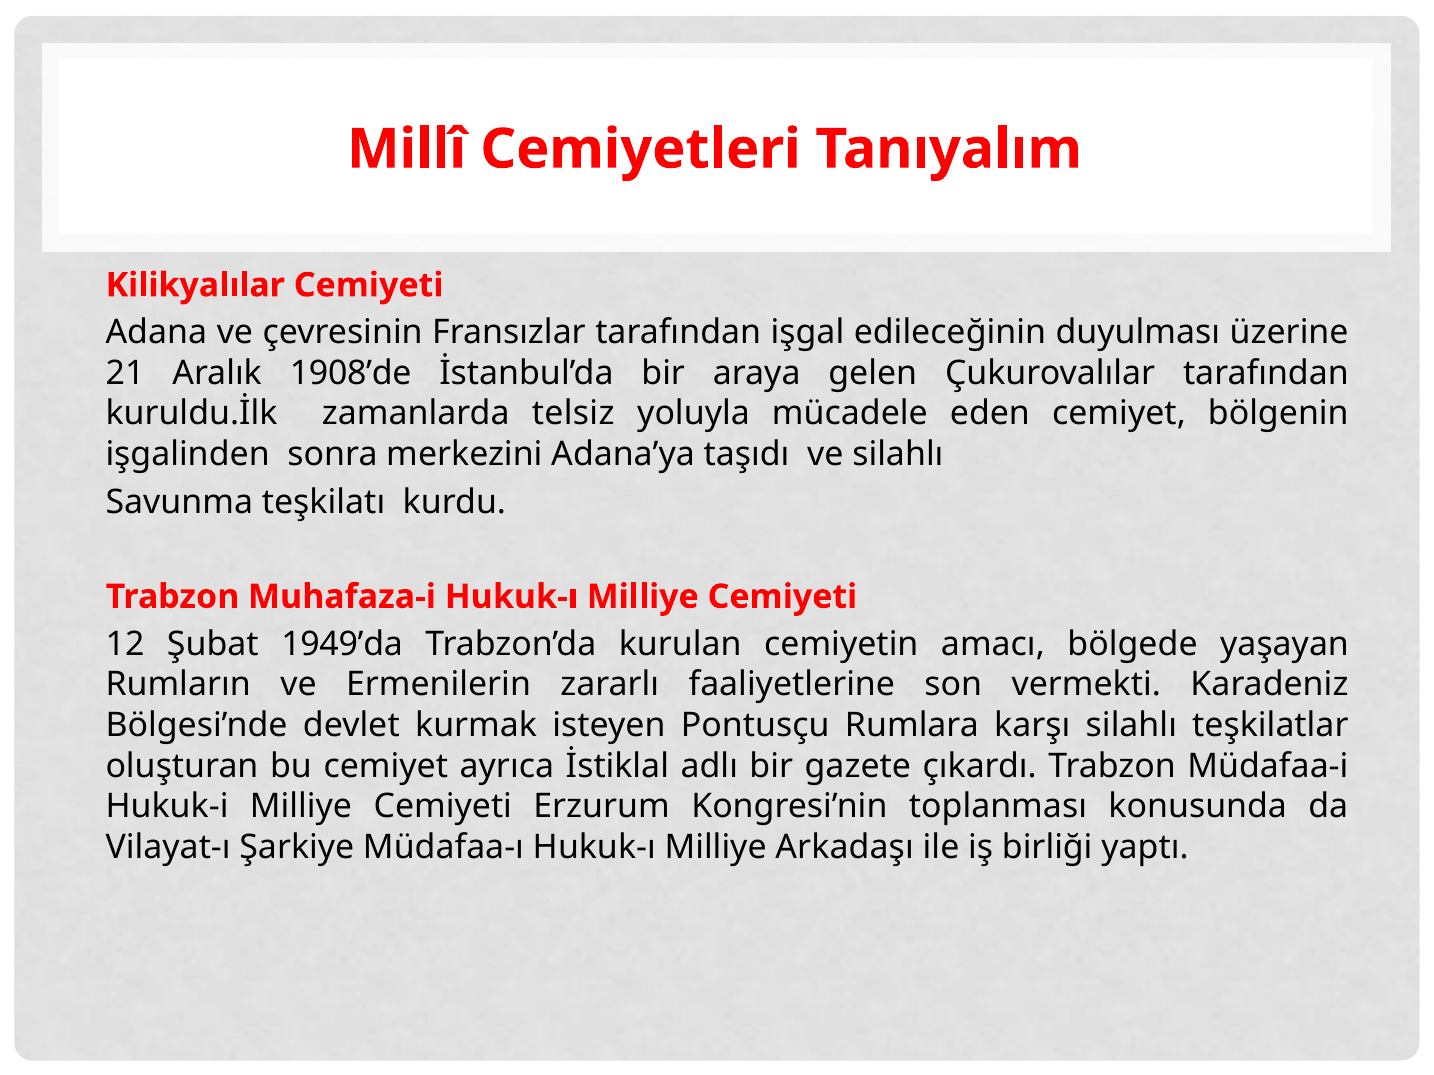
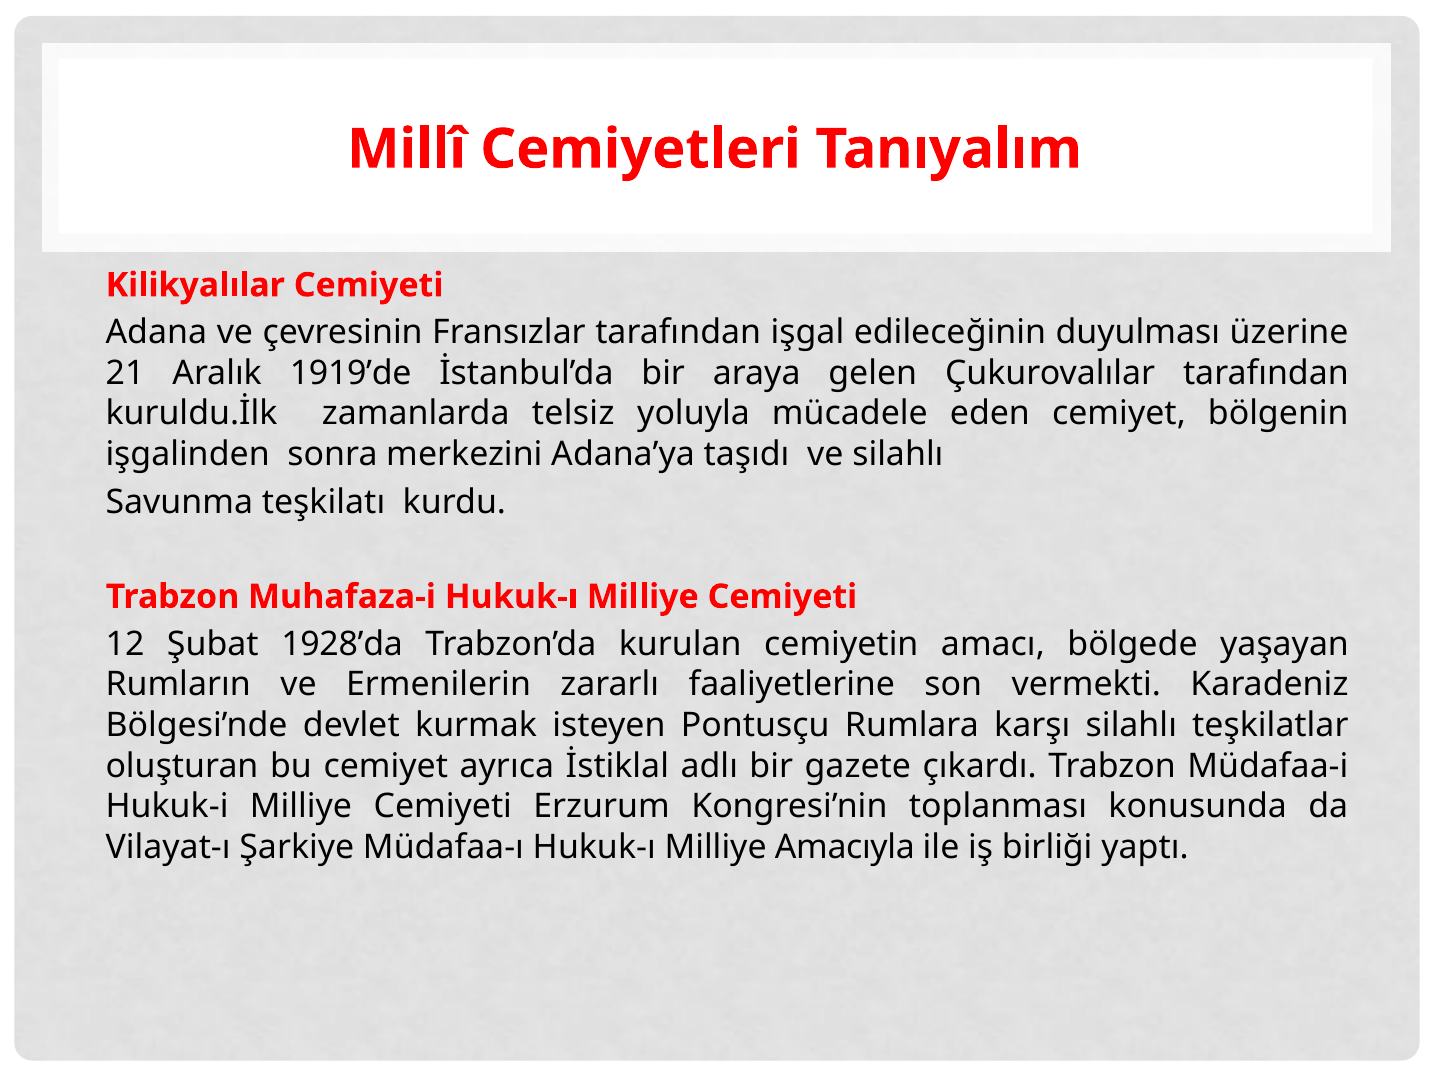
1908’de: 1908’de -> 1919’de
1949’da: 1949’da -> 1928’da
Arkadaşı: Arkadaşı -> Amacıyla
